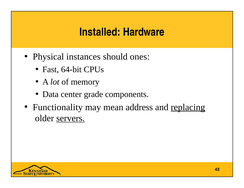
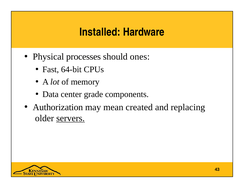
instances: instances -> processes
Functionality: Functionality -> Authorization
address: address -> created
replacing underline: present -> none
